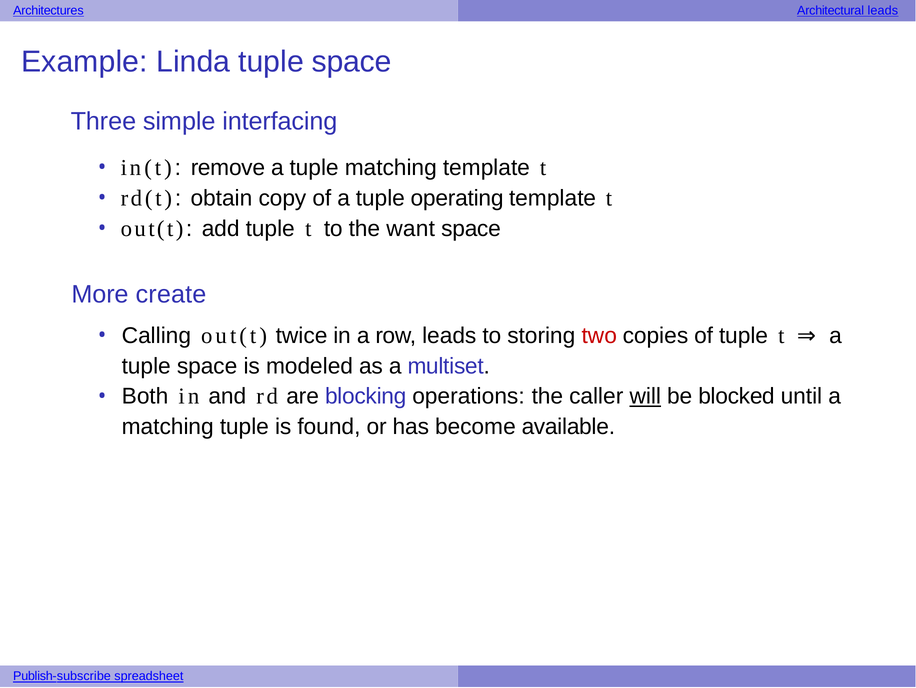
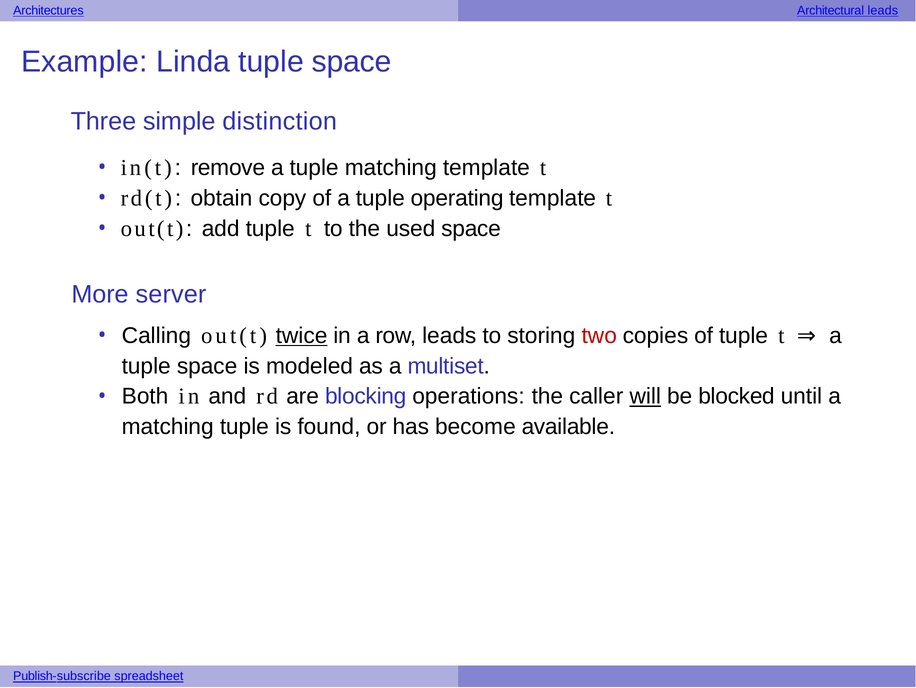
interfacing: interfacing -> distinction
want: want -> used
create: create -> server
twice underline: none -> present
